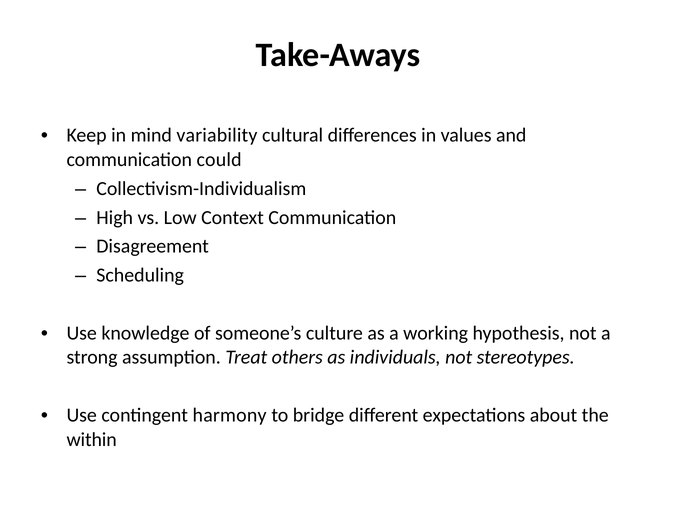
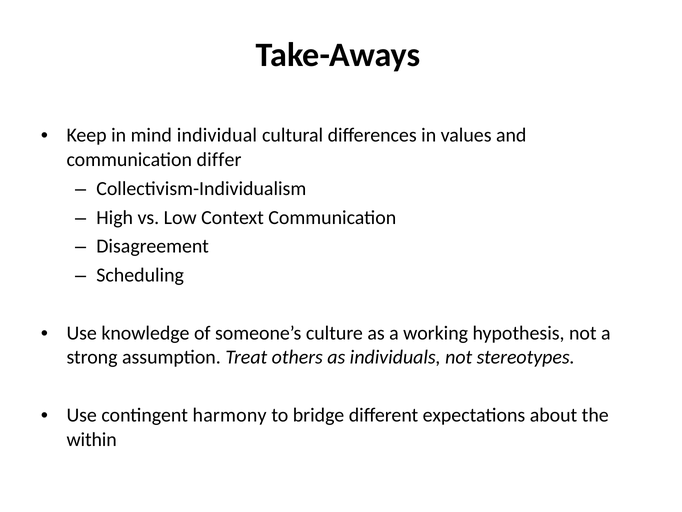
variability: variability -> individual
could: could -> differ
